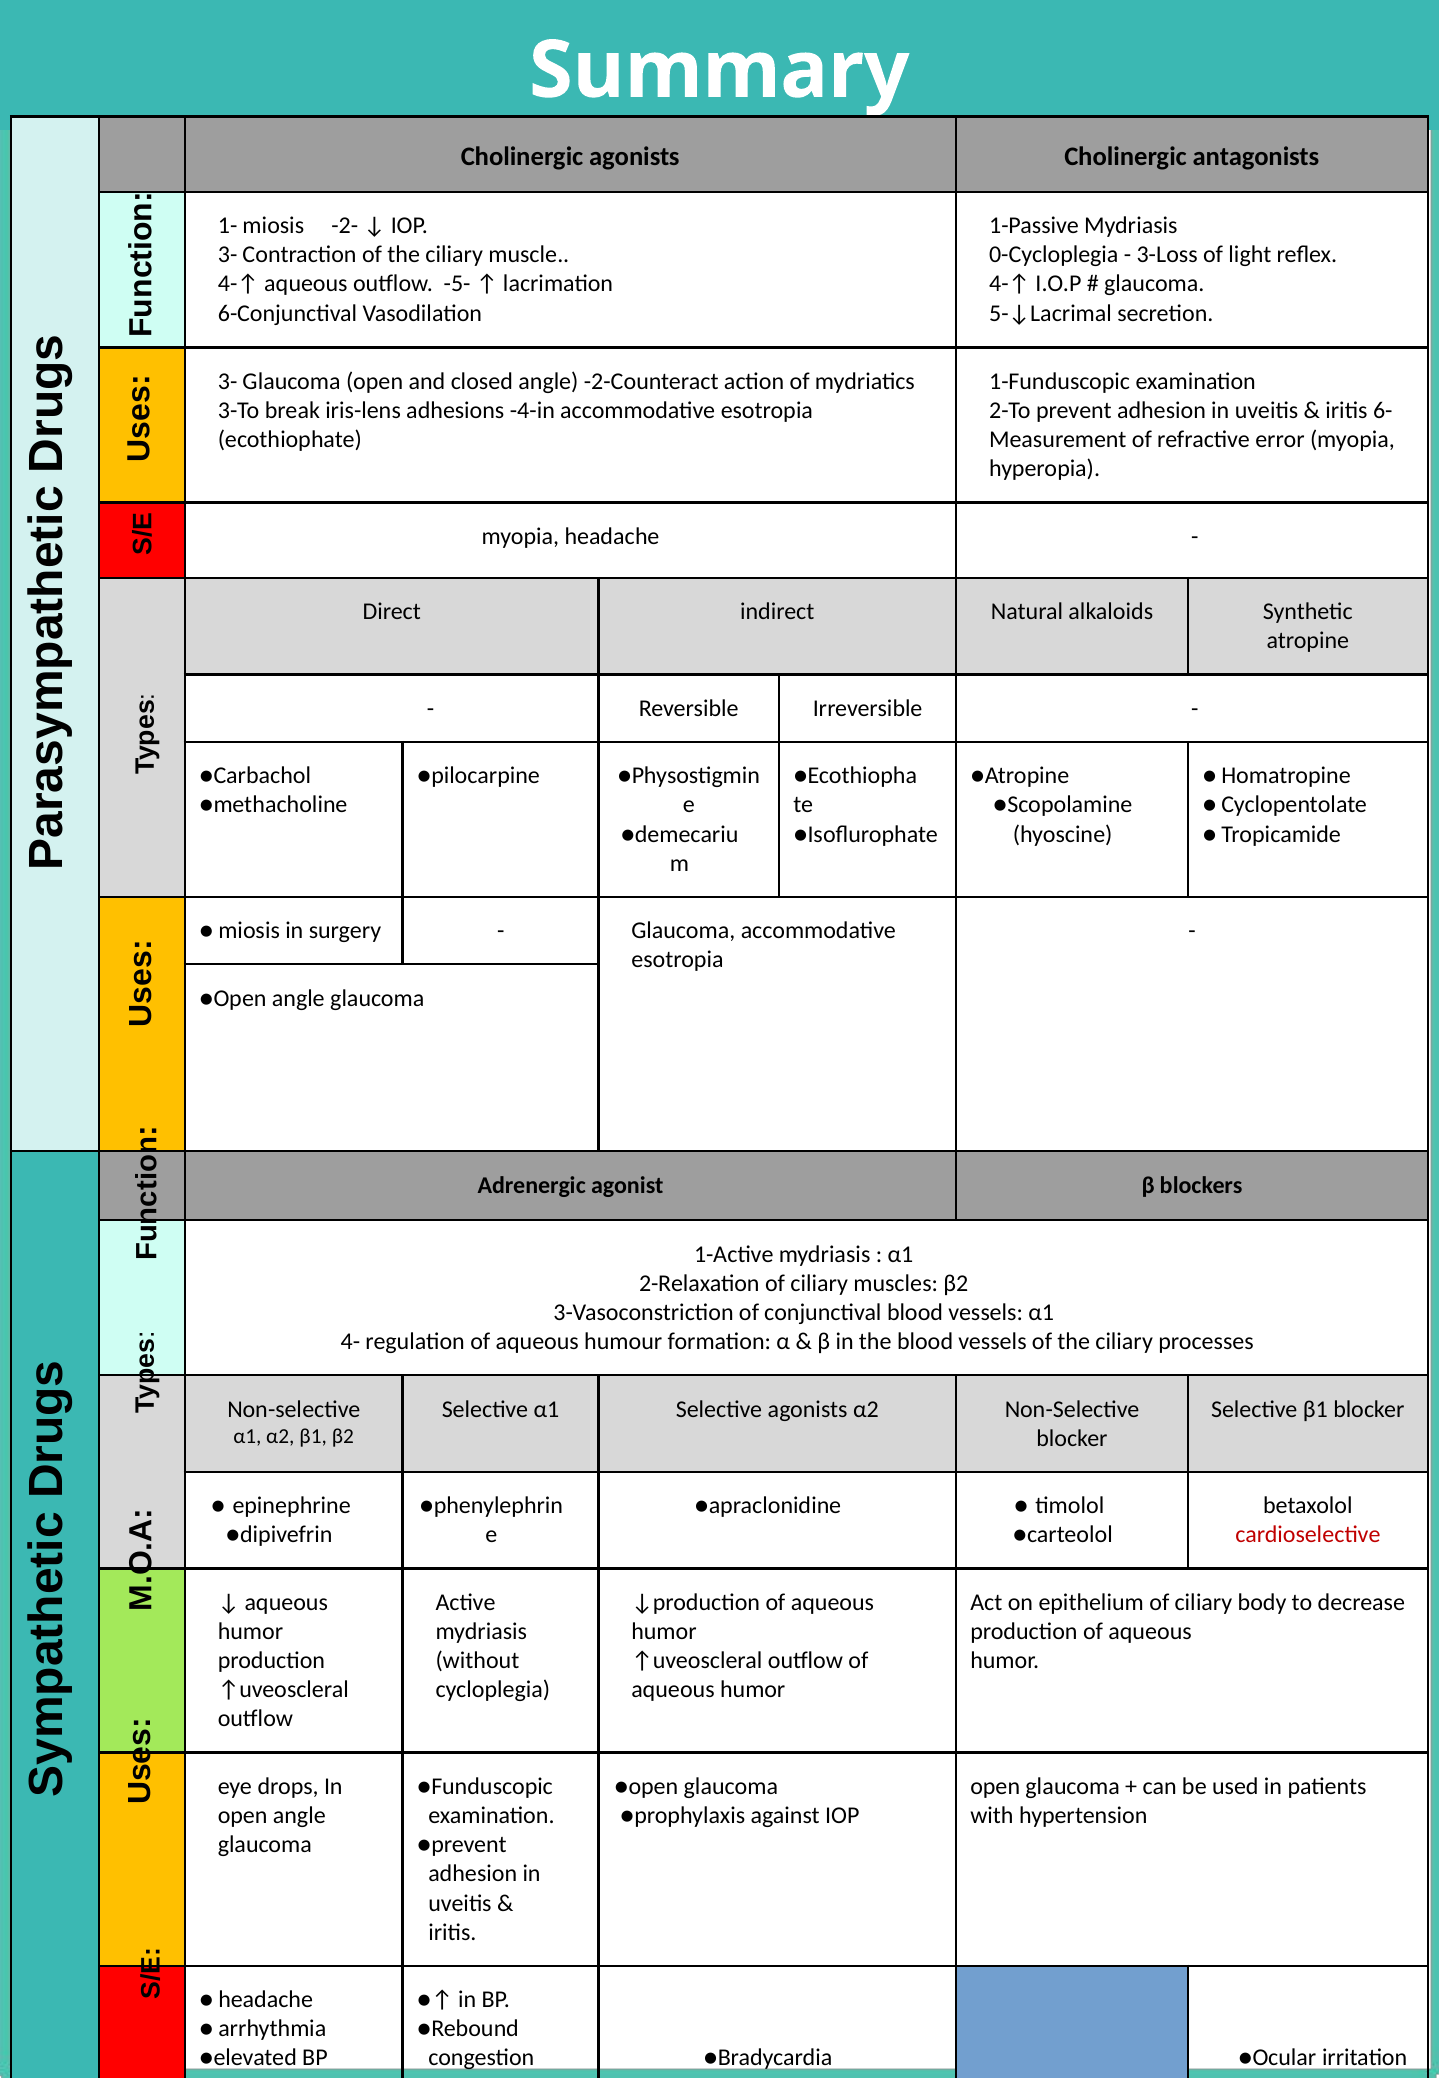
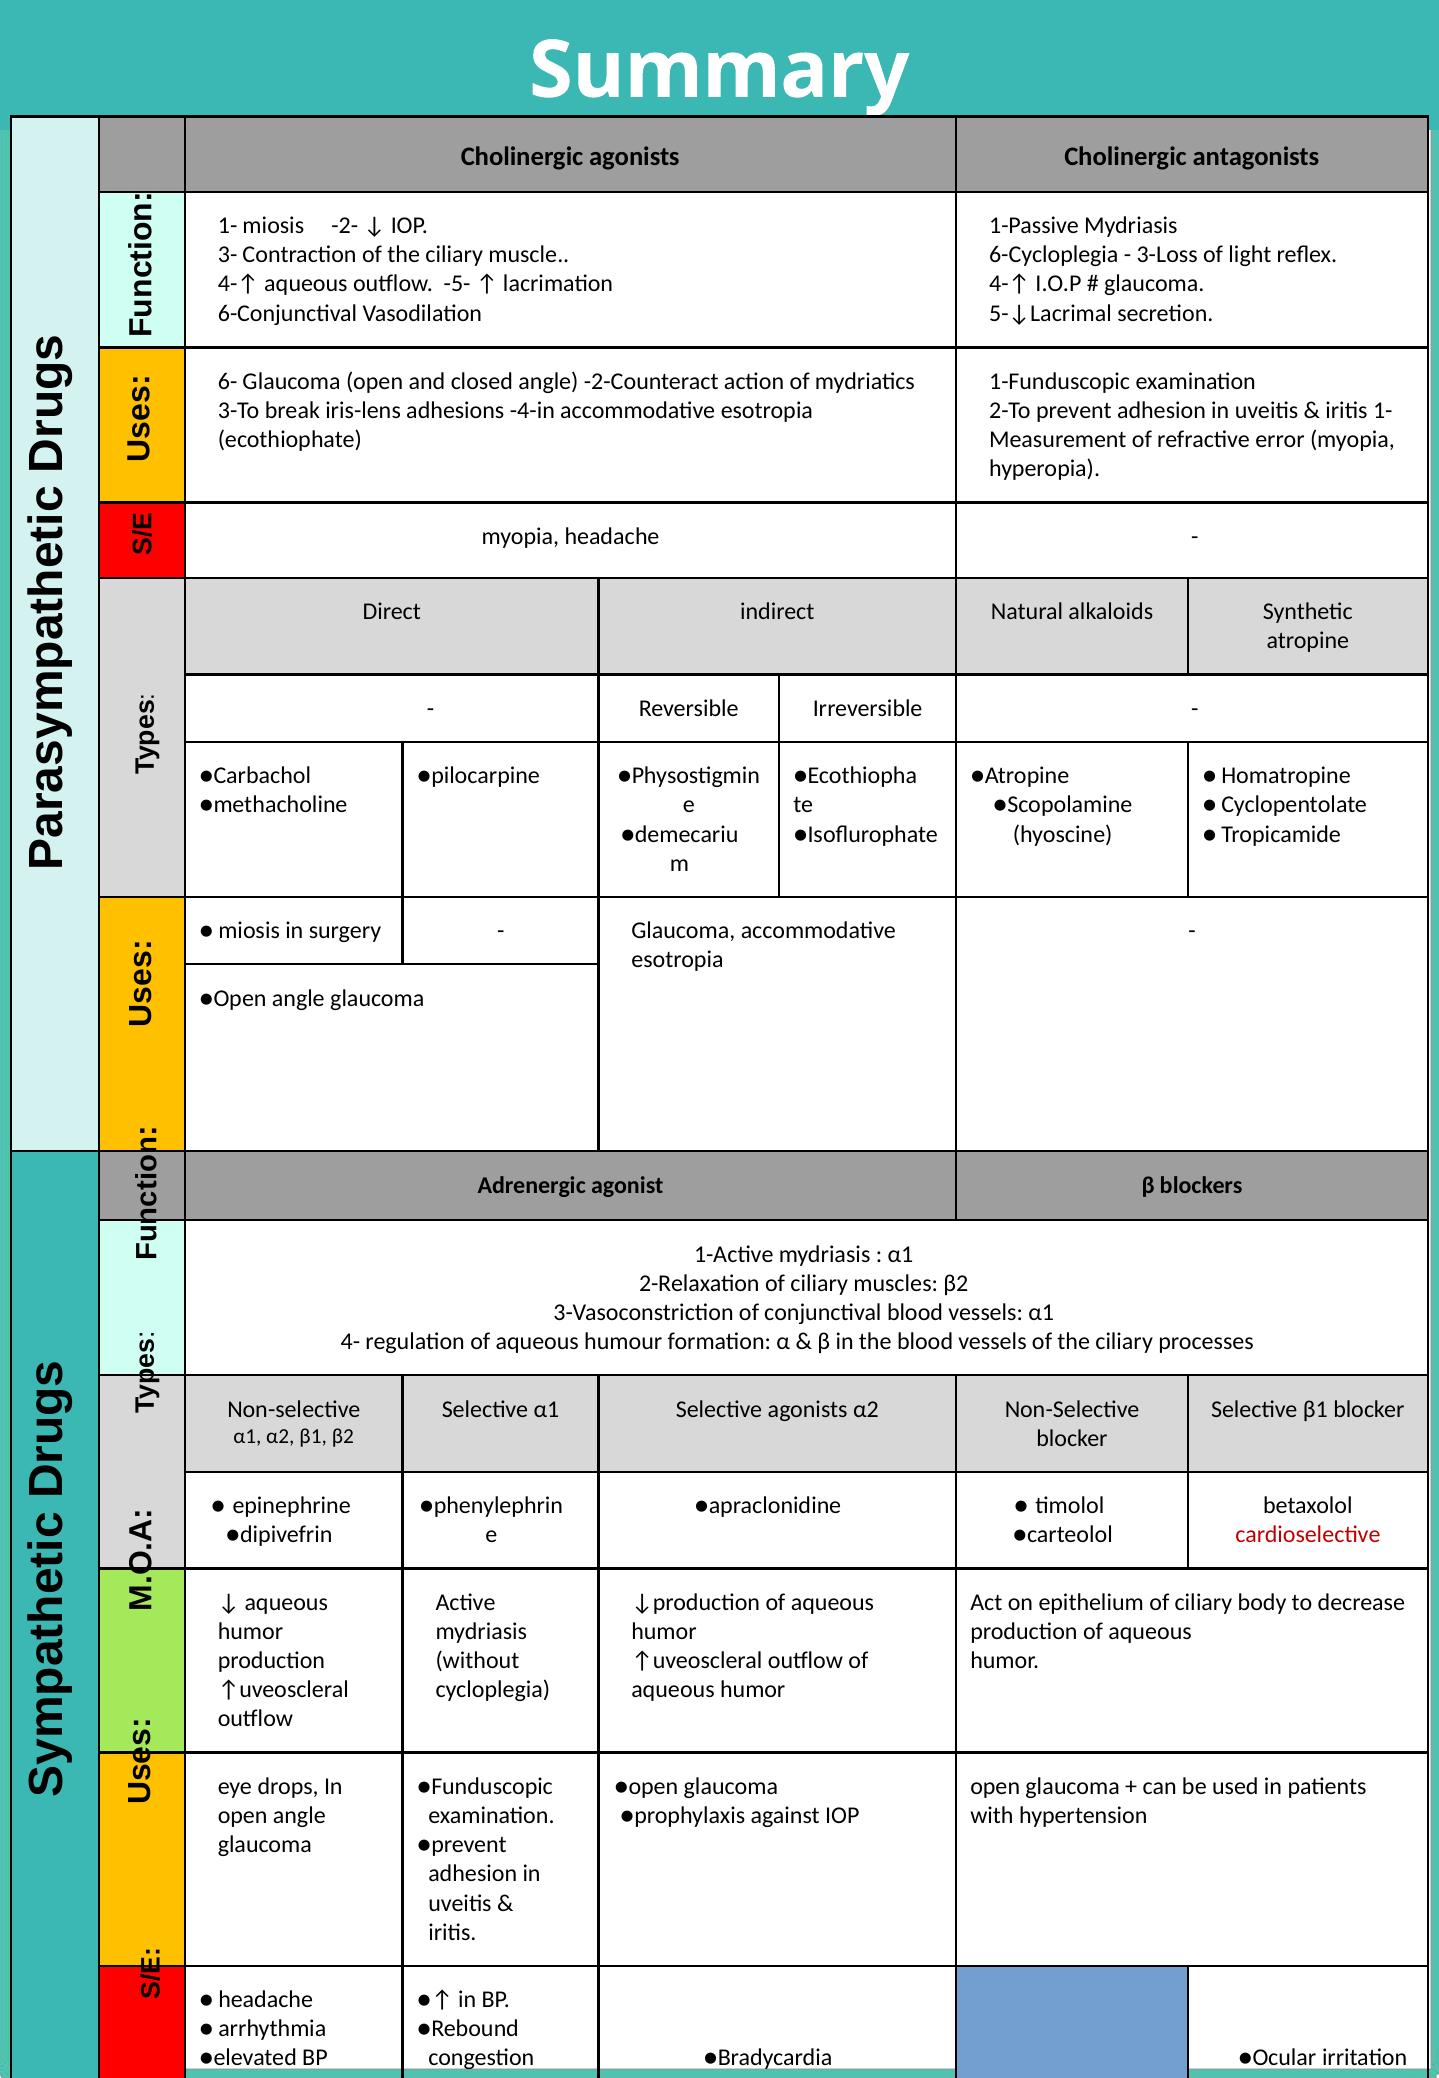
0-Cycloplegia: 0-Cycloplegia -> 6-Cycloplegia
3- at (228, 382): 3- -> 6-
iritis 6-: 6- -> 1-
